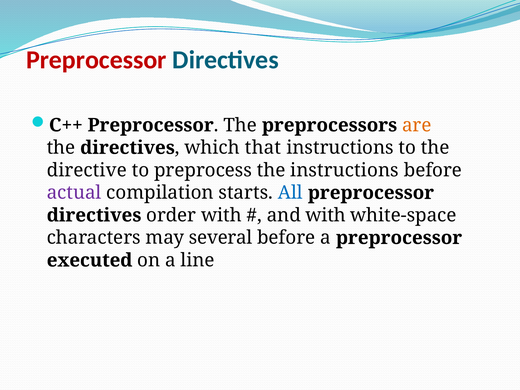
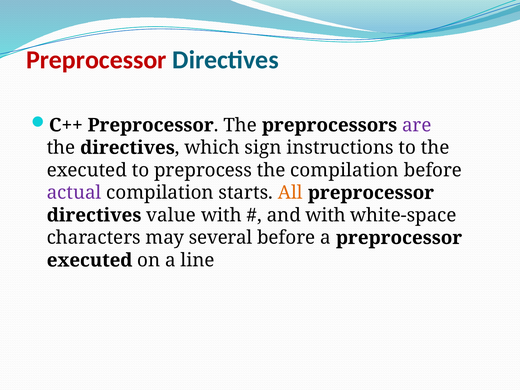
are colour: orange -> purple
that: that -> sign
directive at (87, 170): directive -> executed
the instructions: instructions -> compilation
All colour: blue -> orange
order: order -> value
